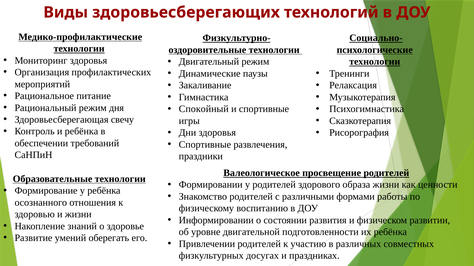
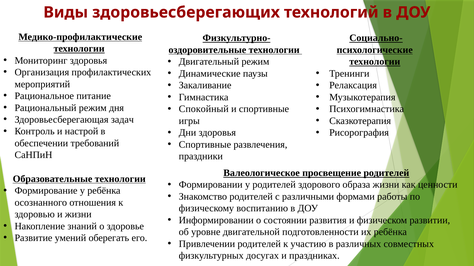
свечу: свечу -> задач
и ребёнка: ребёнка -> настрой
